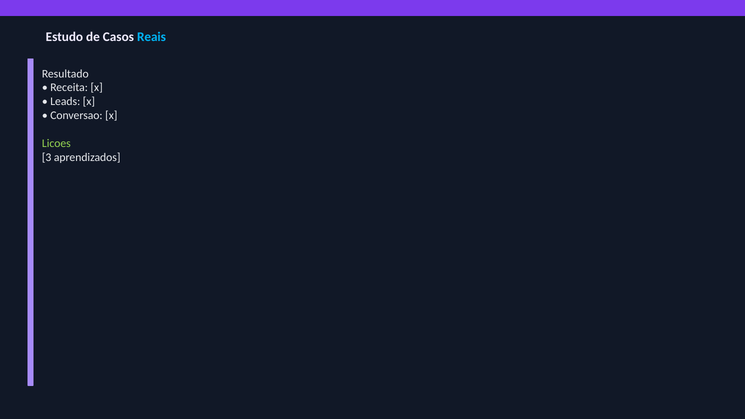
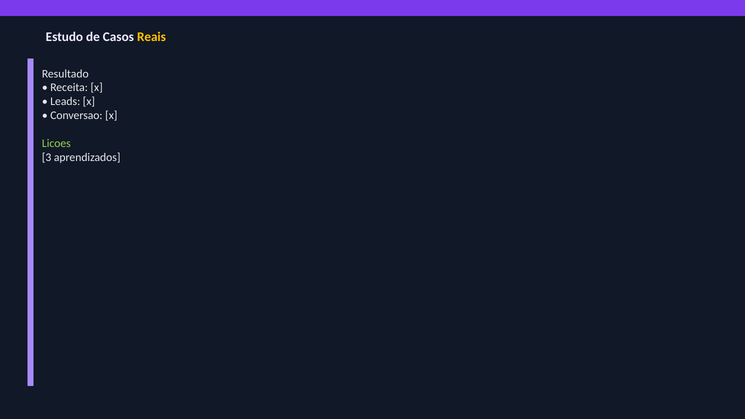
Reais colour: light blue -> yellow
